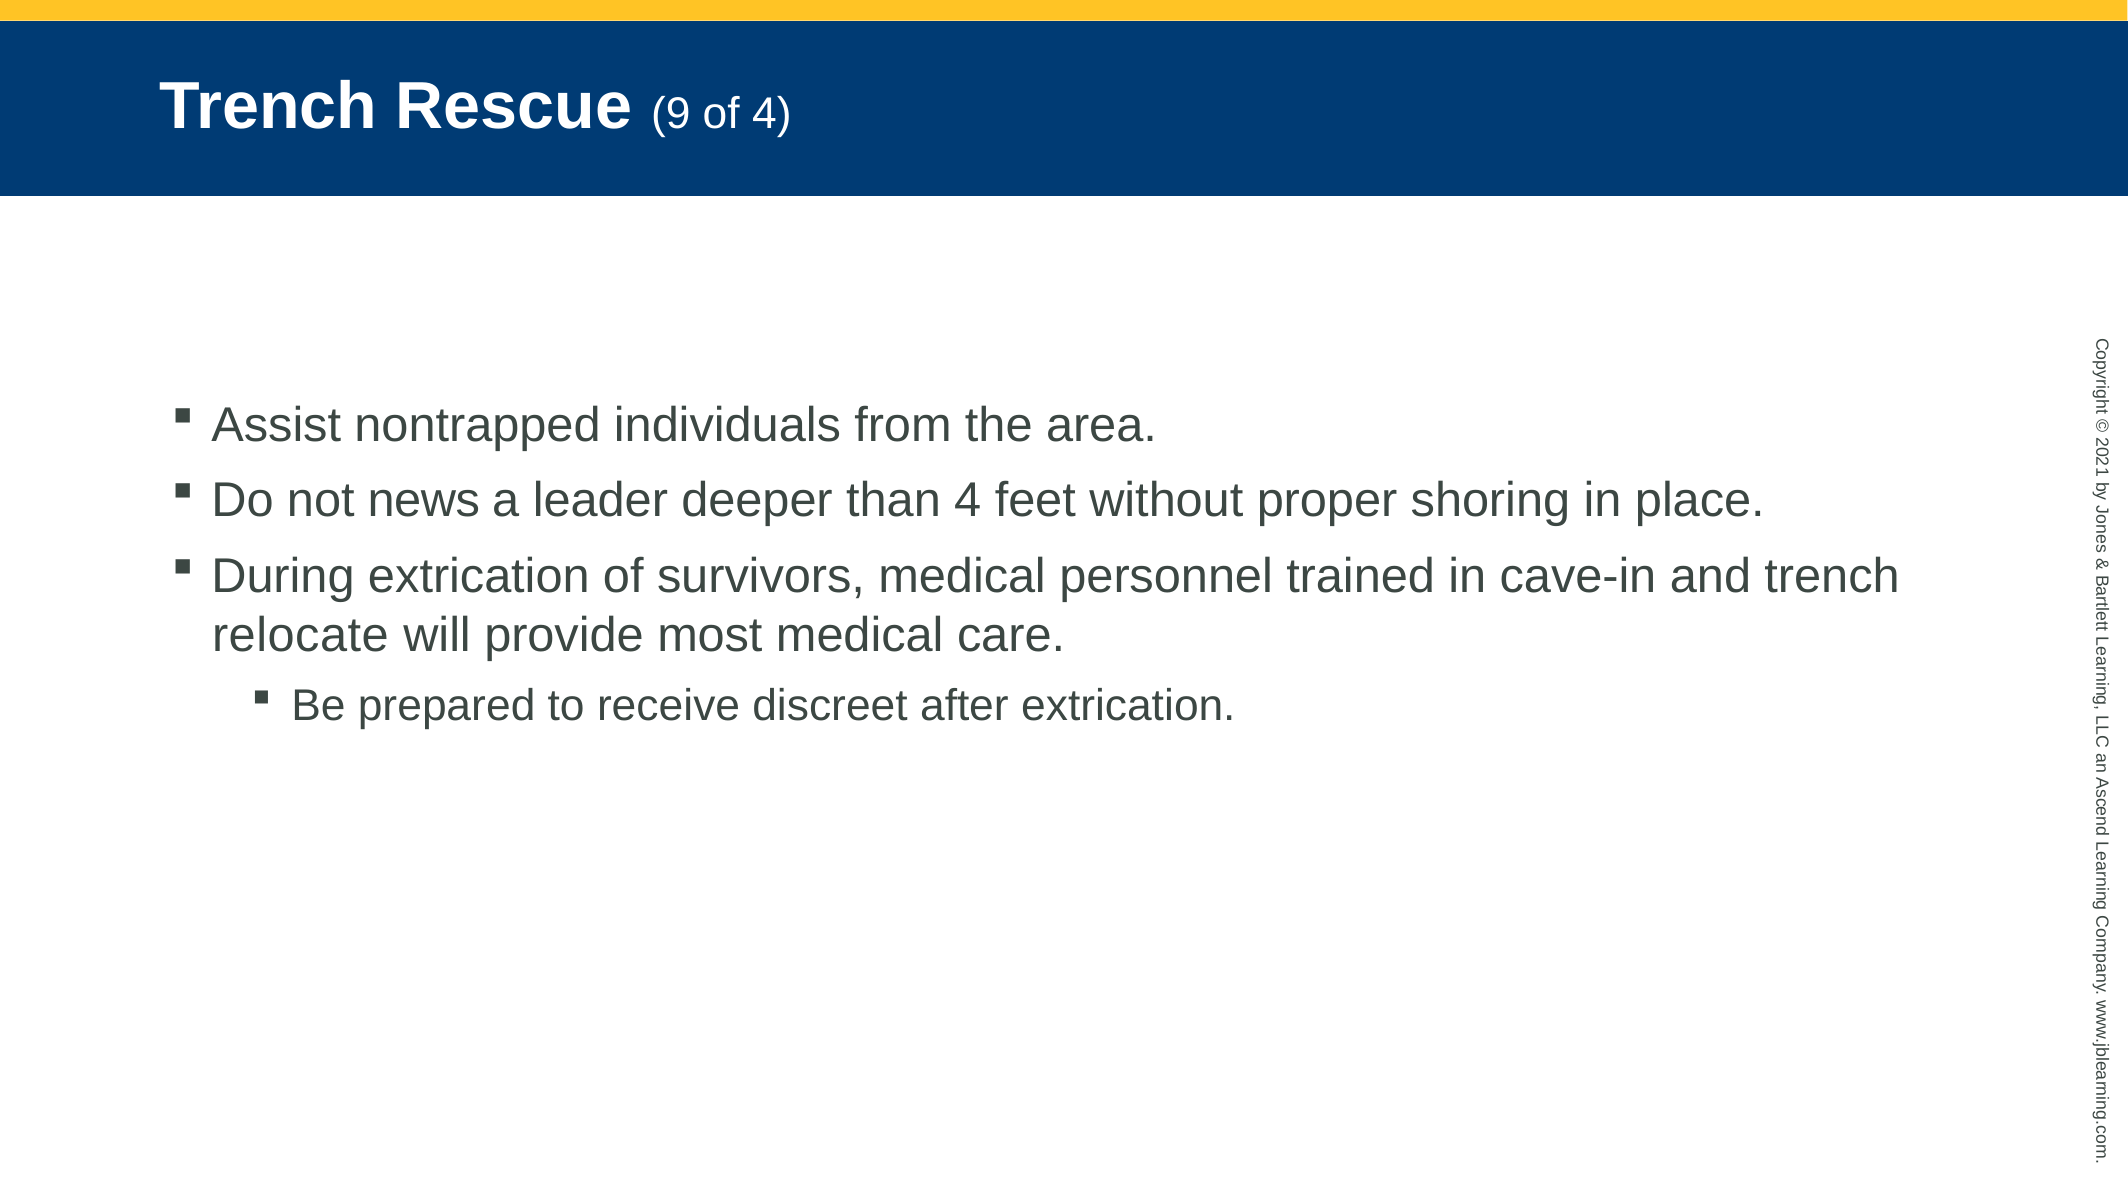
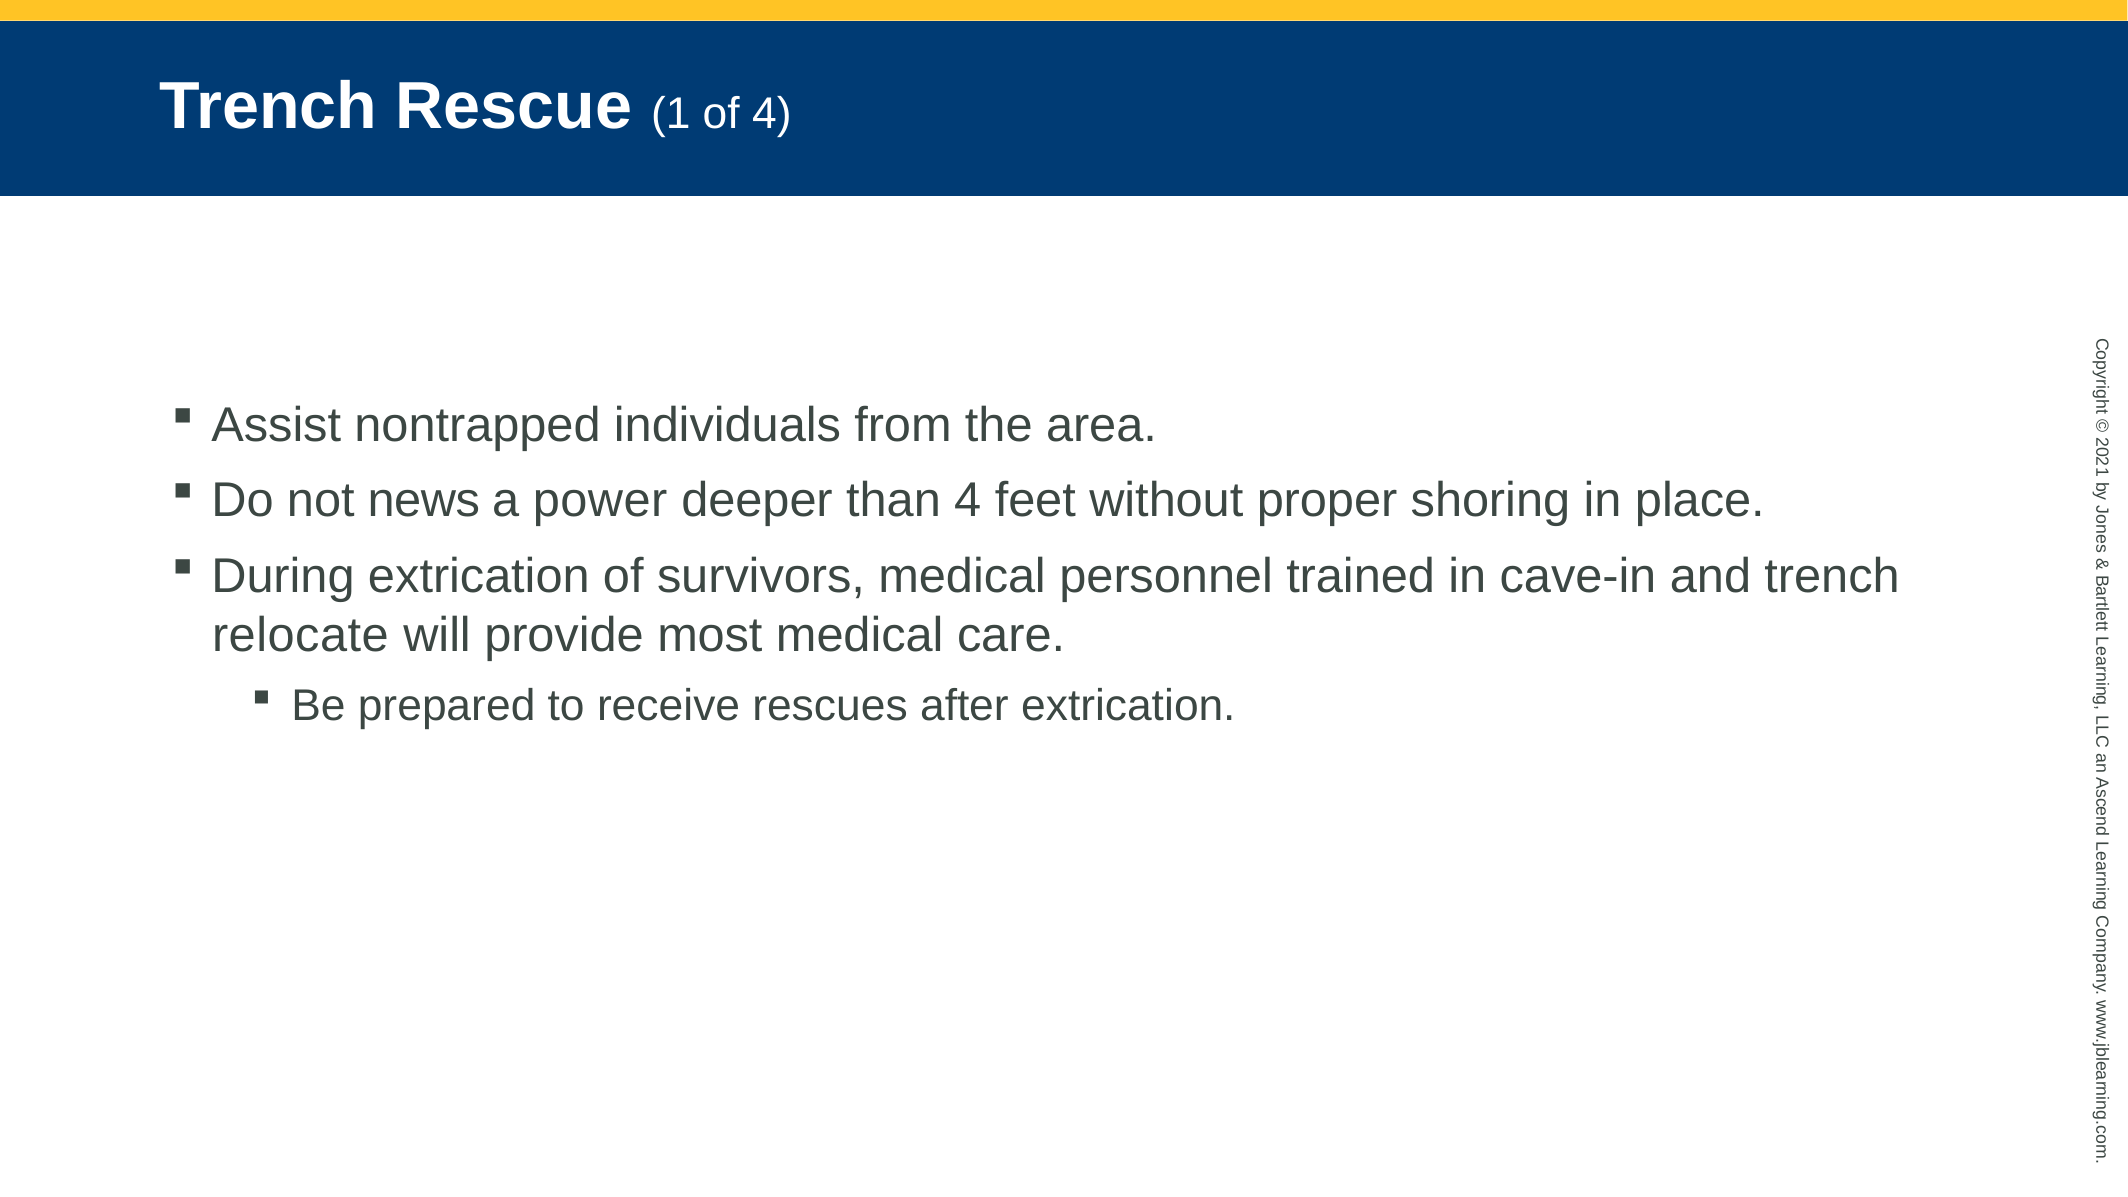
Rescue 9: 9 -> 1
leader: leader -> power
discreet: discreet -> rescues
